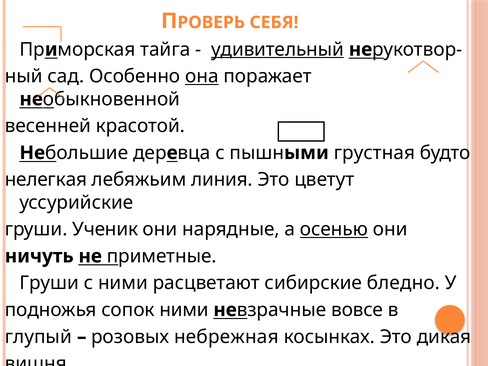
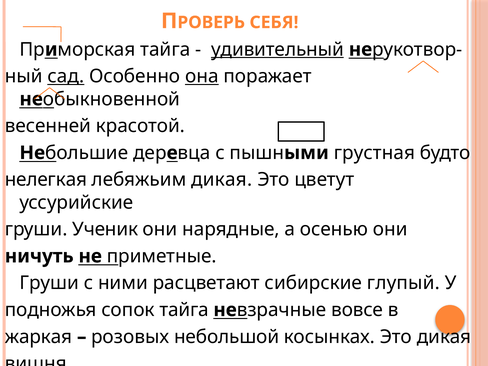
сад underline: none -> present
лебяжьим линия: линия -> дикая
осенью underline: present -> none
бледно: бледно -> глупый
сопок ними: ними -> тайга
глупый: глупый -> жаркая
небрежная: небрежная -> небольшой
